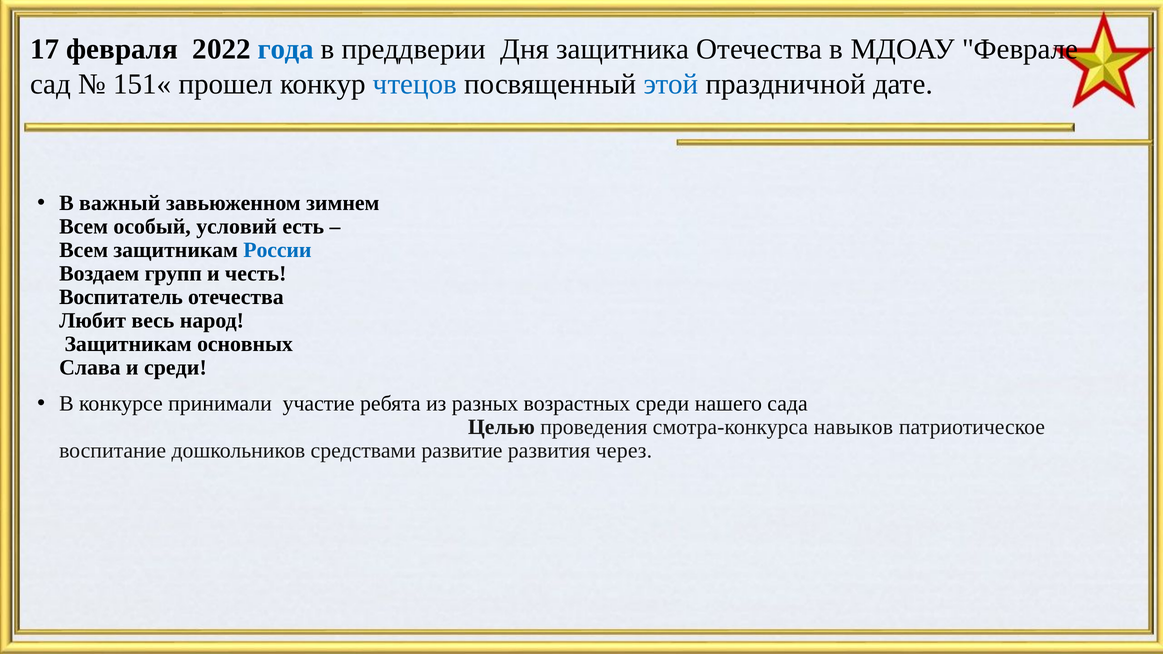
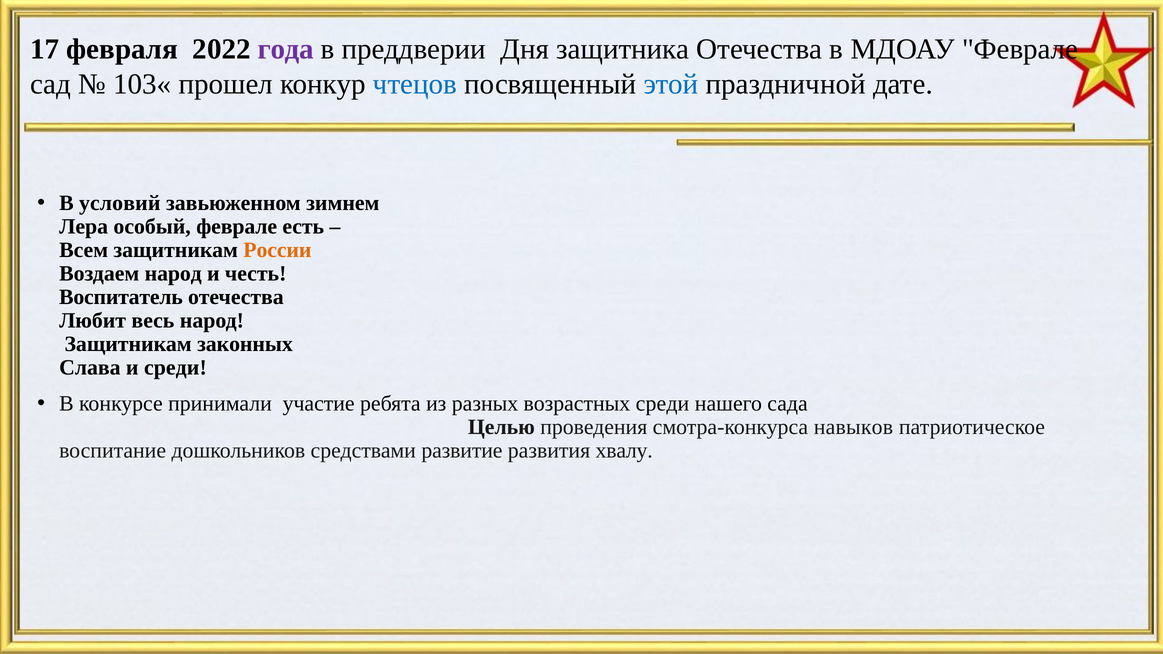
года colour: blue -> purple
151«: 151« -> 103«
важный: важный -> условий
Всем at (84, 227): Всем -> Лера
особый условий: условий -> феврале
России colour: blue -> orange
Воздаем групп: групп -> народ
основных: основных -> законных
через: через -> хвалу
